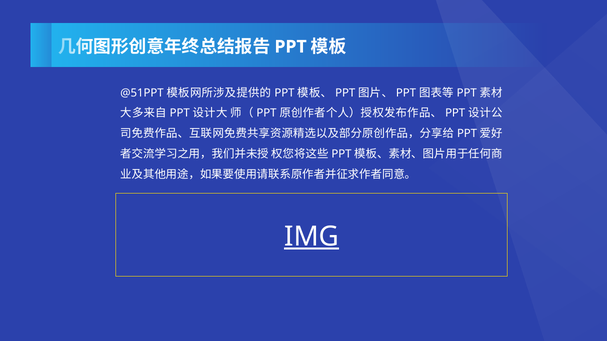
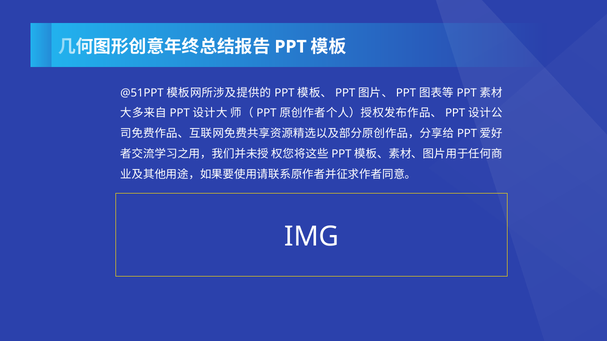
IMG underline: present -> none
